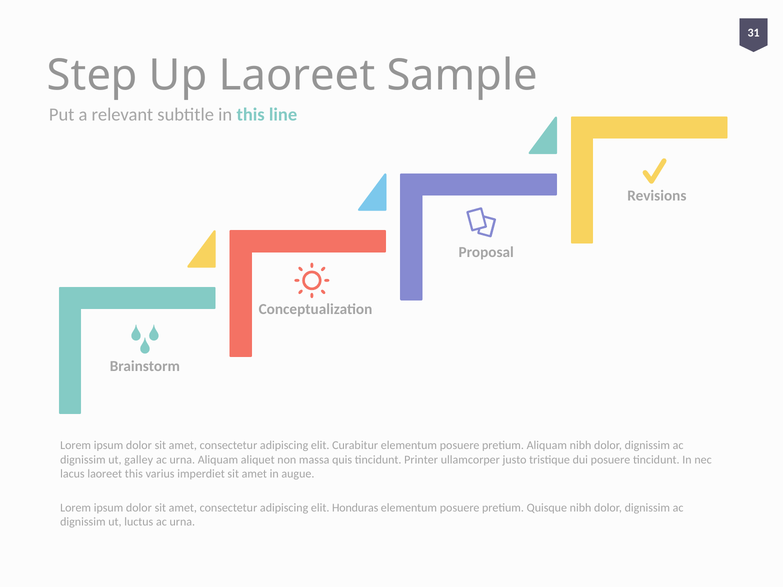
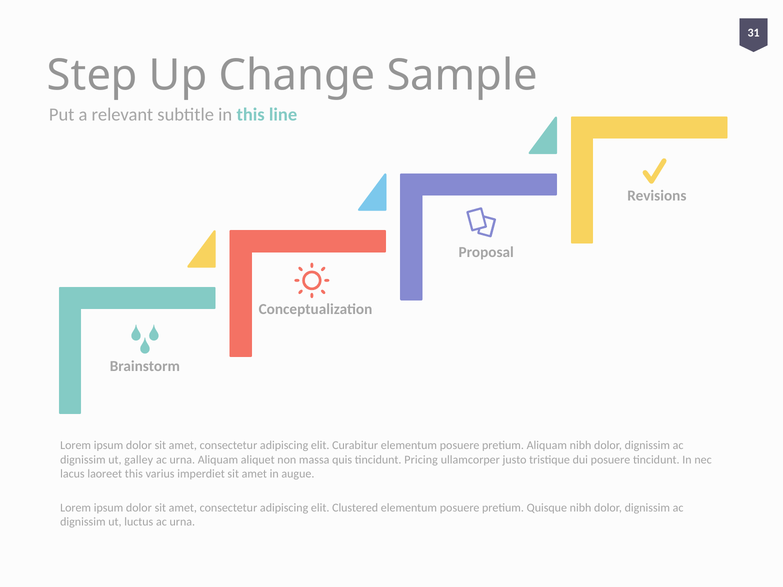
Up Laoreet: Laoreet -> Change
Printer: Printer -> Pricing
Honduras: Honduras -> Clustered
